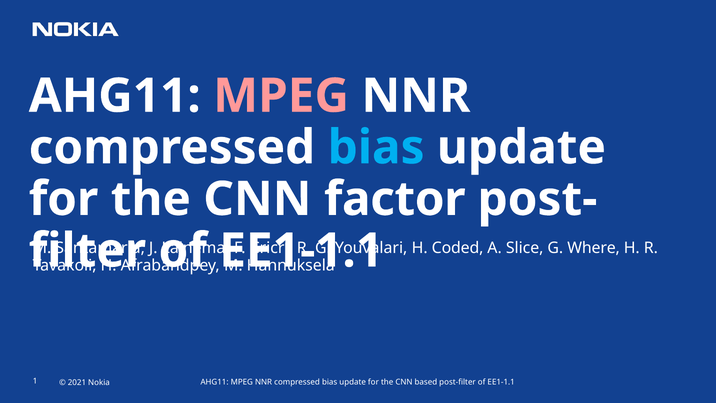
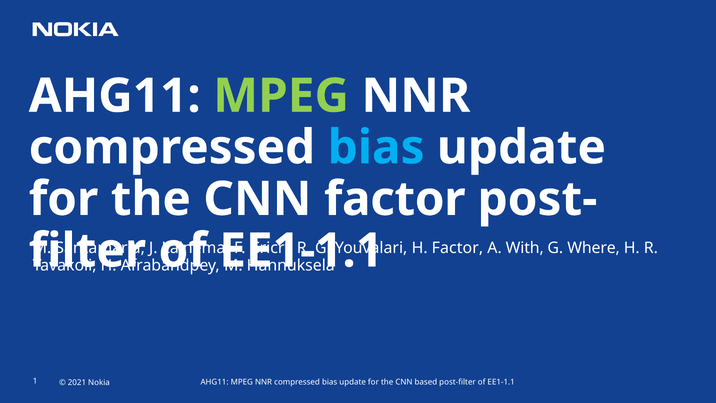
MPEG at (281, 96) colour: pink -> light green
H Coded: Coded -> Factor
Slice: Slice -> With
